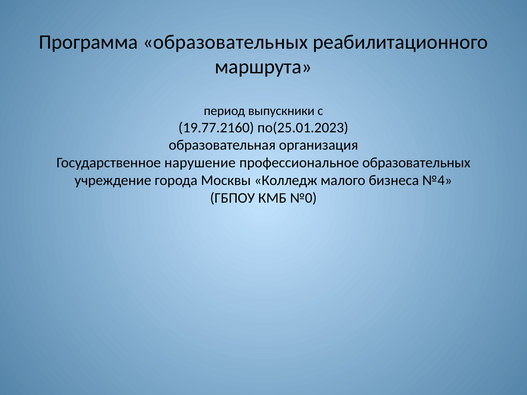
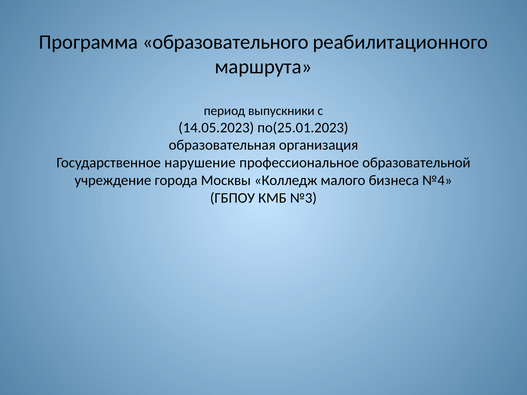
Программа образовательных: образовательных -> образовательного
19.77.2160: 19.77.2160 -> 14.05.2023
профессиональное образовательных: образовательных -> образовательной
№0: №0 -> №3
